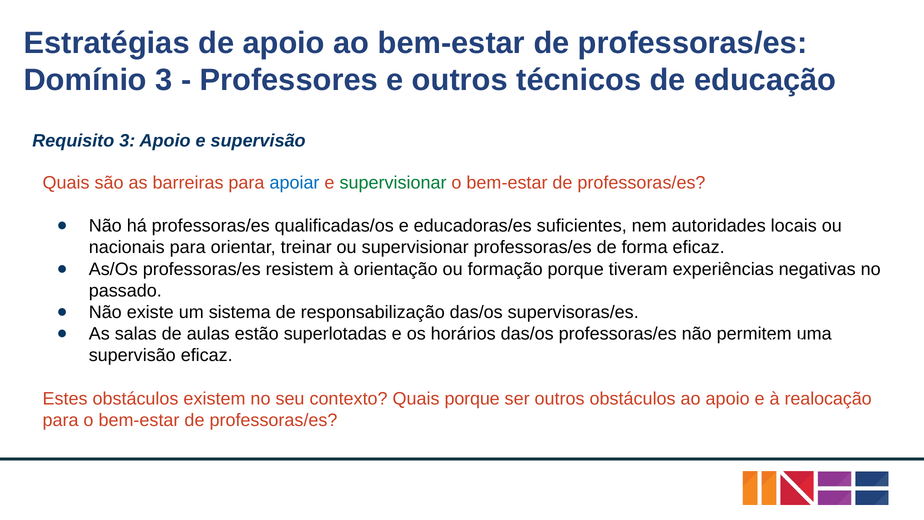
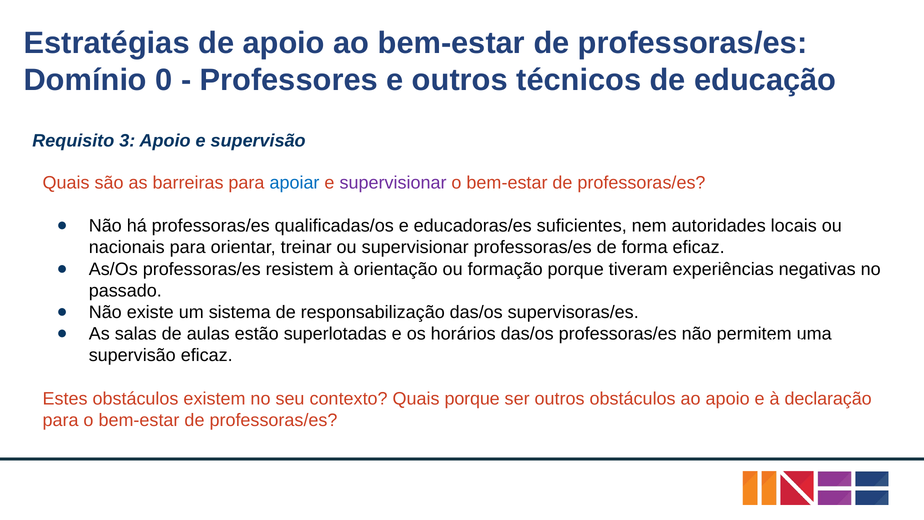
Domínio 3: 3 -> 0
supervisionar at (393, 183) colour: green -> purple
realocação: realocação -> declaração
